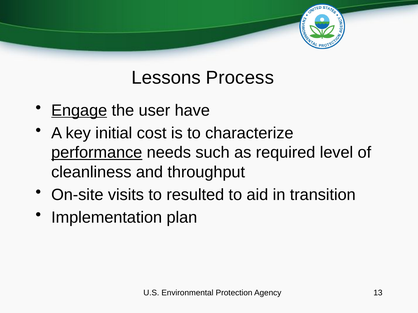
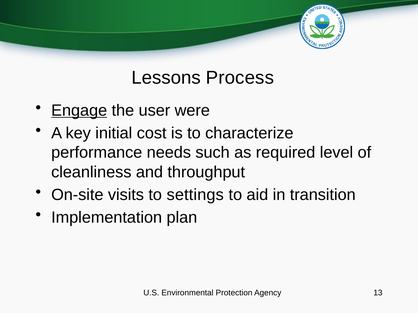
have: have -> were
performance underline: present -> none
resulted: resulted -> settings
